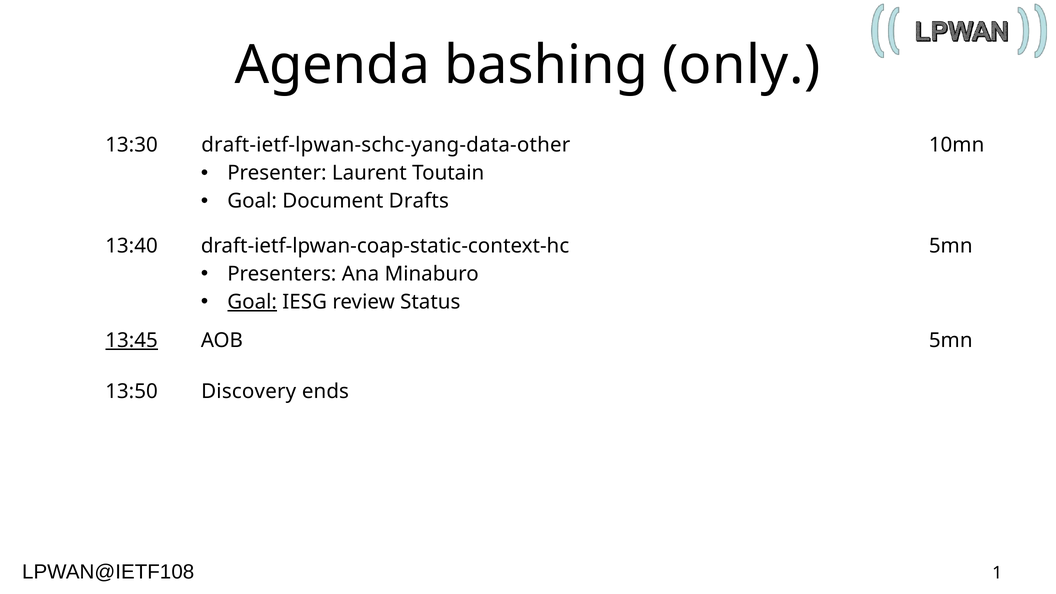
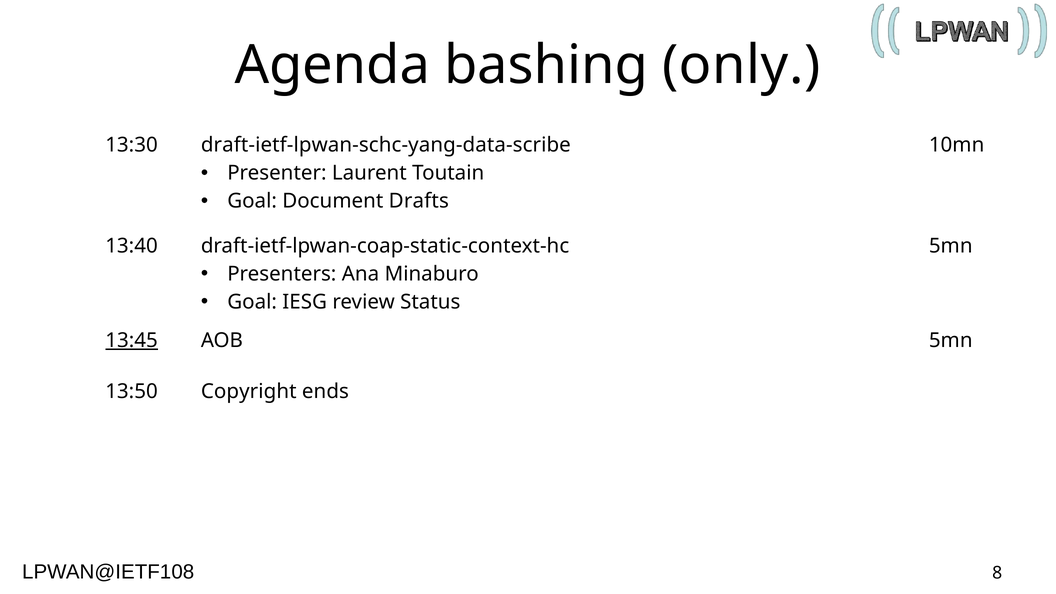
draft-ietf-lpwan-schc-yang-data-other: draft-ietf-lpwan-schc-yang-data-other -> draft-ietf-lpwan-schc-yang-data-scribe
Goal at (252, 302) underline: present -> none
Discovery: Discovery -> Copyright
1: 1 -> 8
